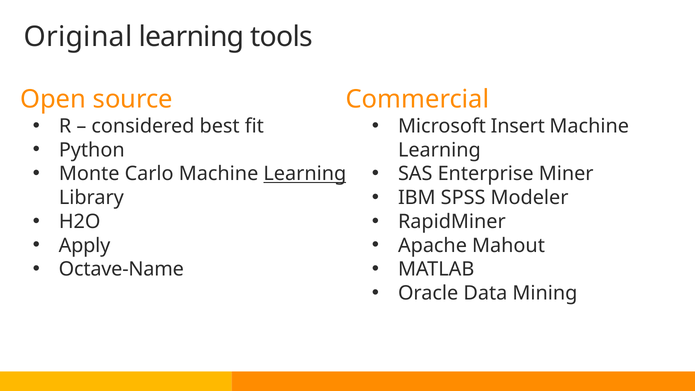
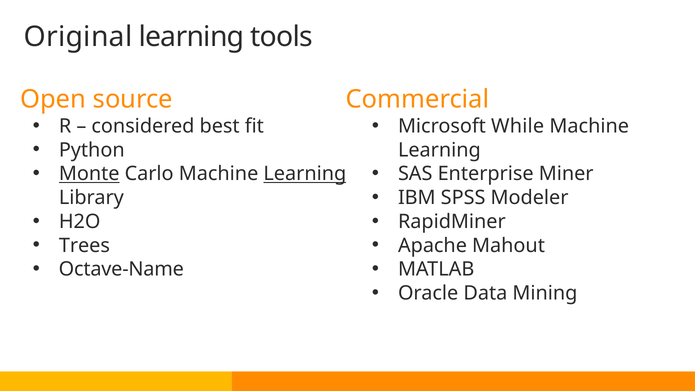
Insert: Insert -> While
Monte underline: none -> present
Apply: Apply -> Trees
